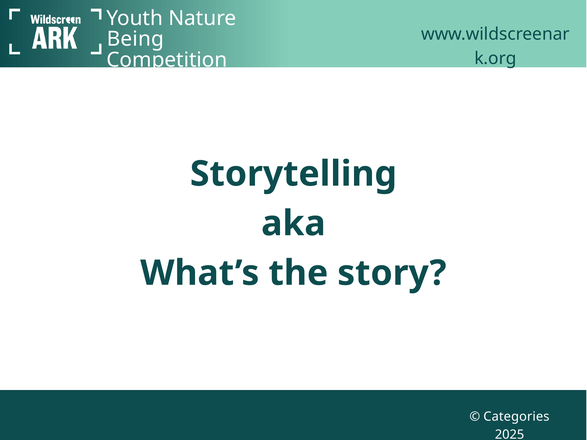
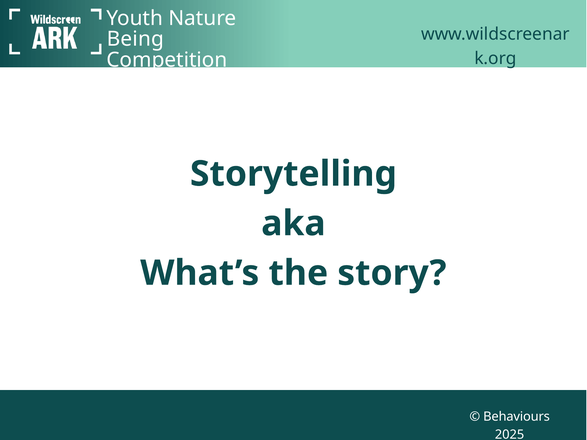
Categories: Categories -> Behaviours
